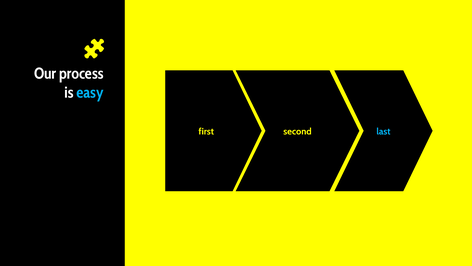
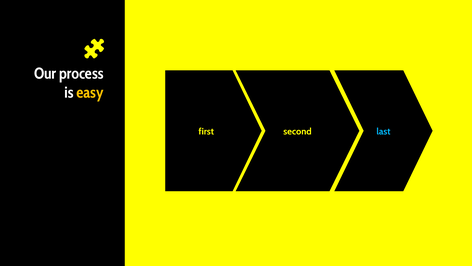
easy colour: light blue -> yellow
